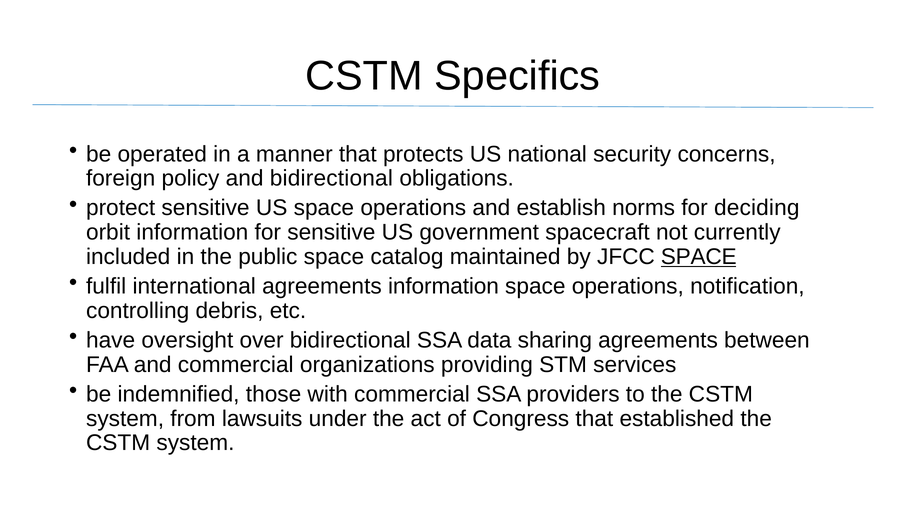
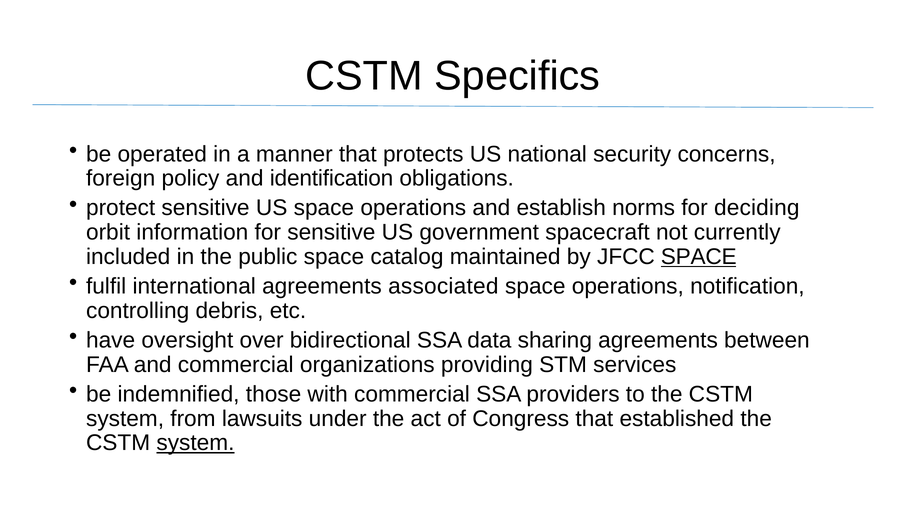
and bidirectional: bidirectional -> identification
agreements information: information -> associated
system at (195, 444) underline: none -> present
